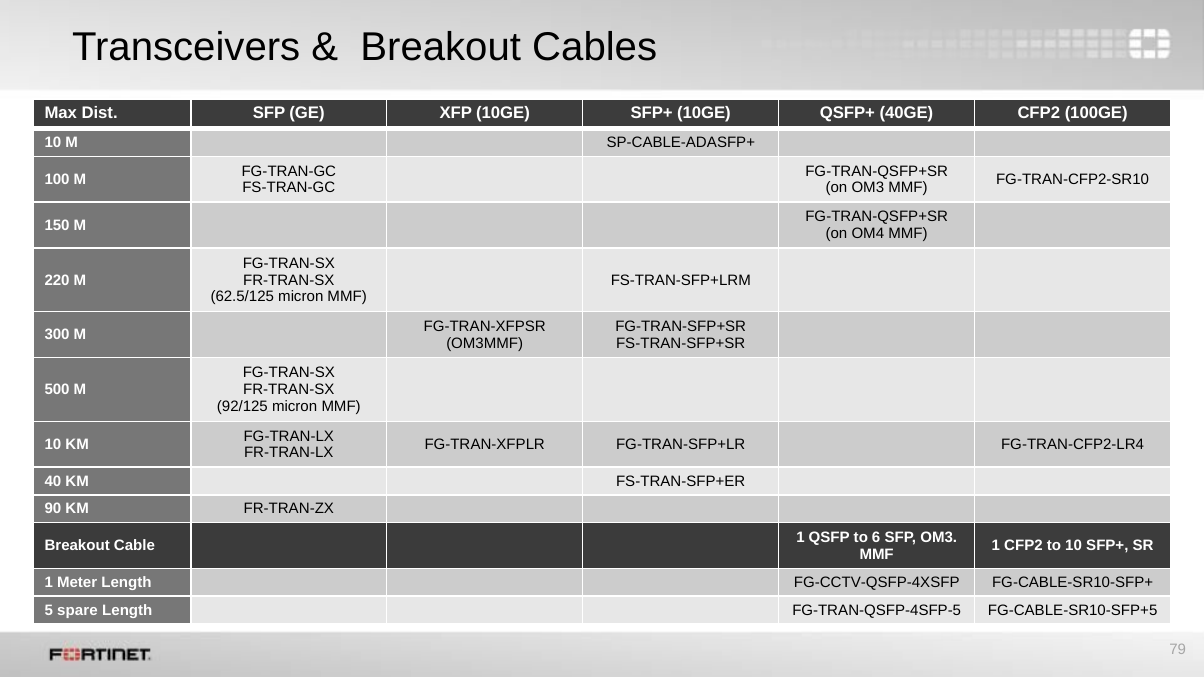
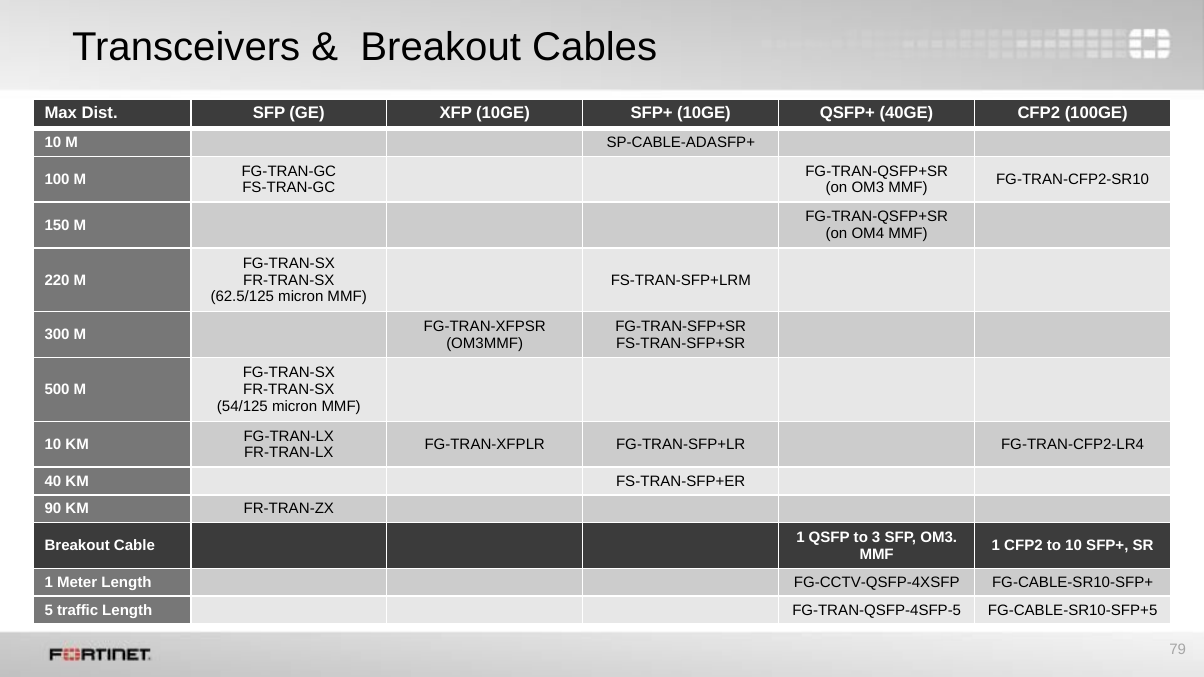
92/125: 92/125 -> 54/125
6: 6 -> 3
spare: spare -> traffic
